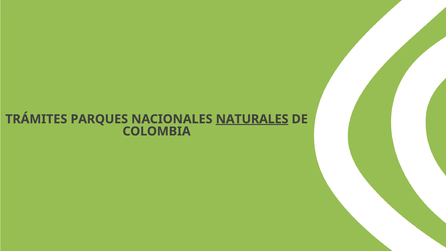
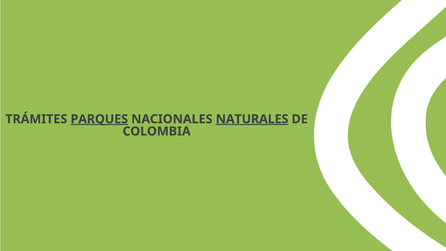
PARQUES underline: none -> present
